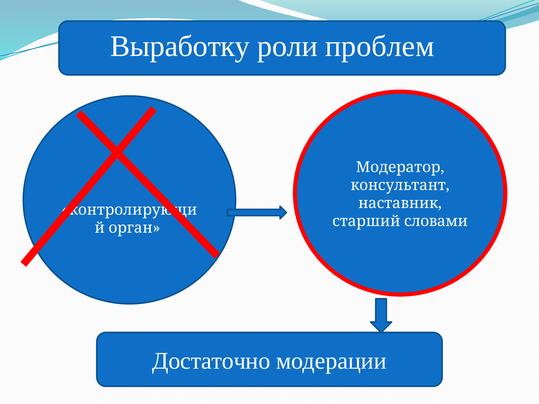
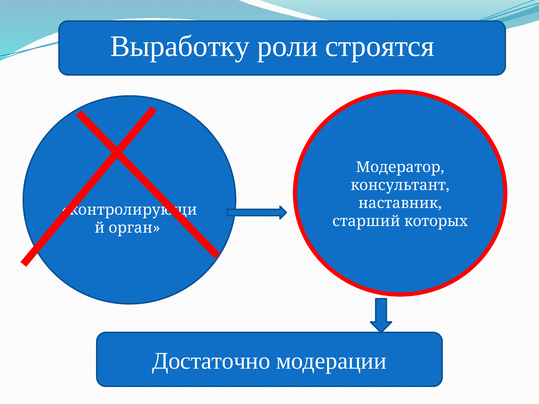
проблем: проблем -> строятся
словами: словами -> которых
